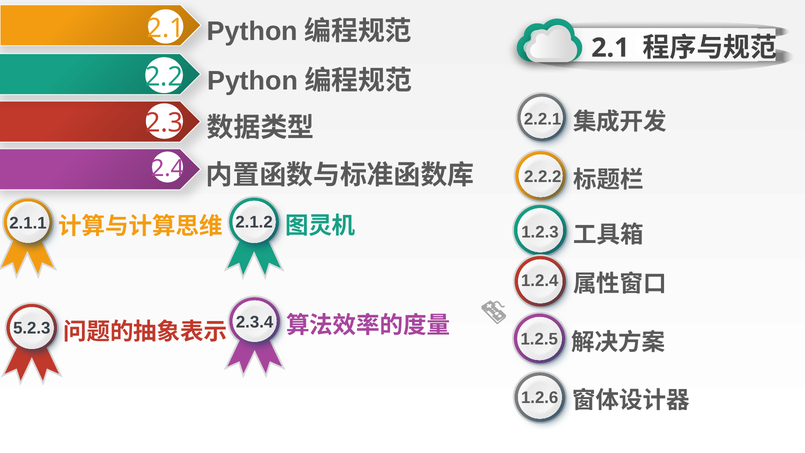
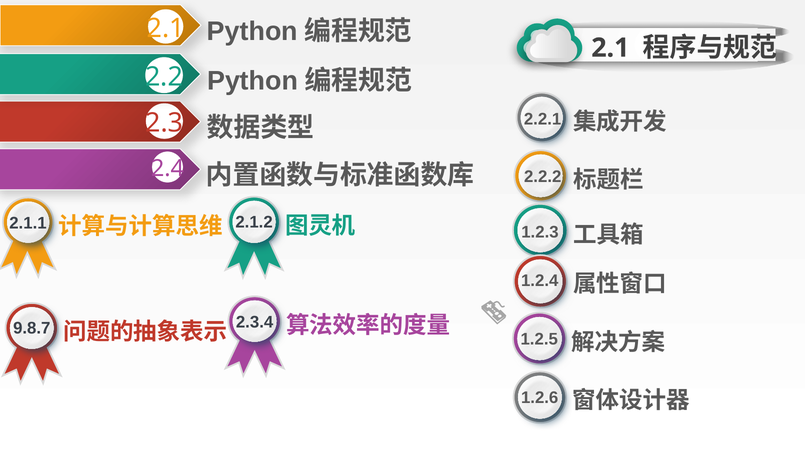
5.2.3: 5.2.3 -> 9.8.7
